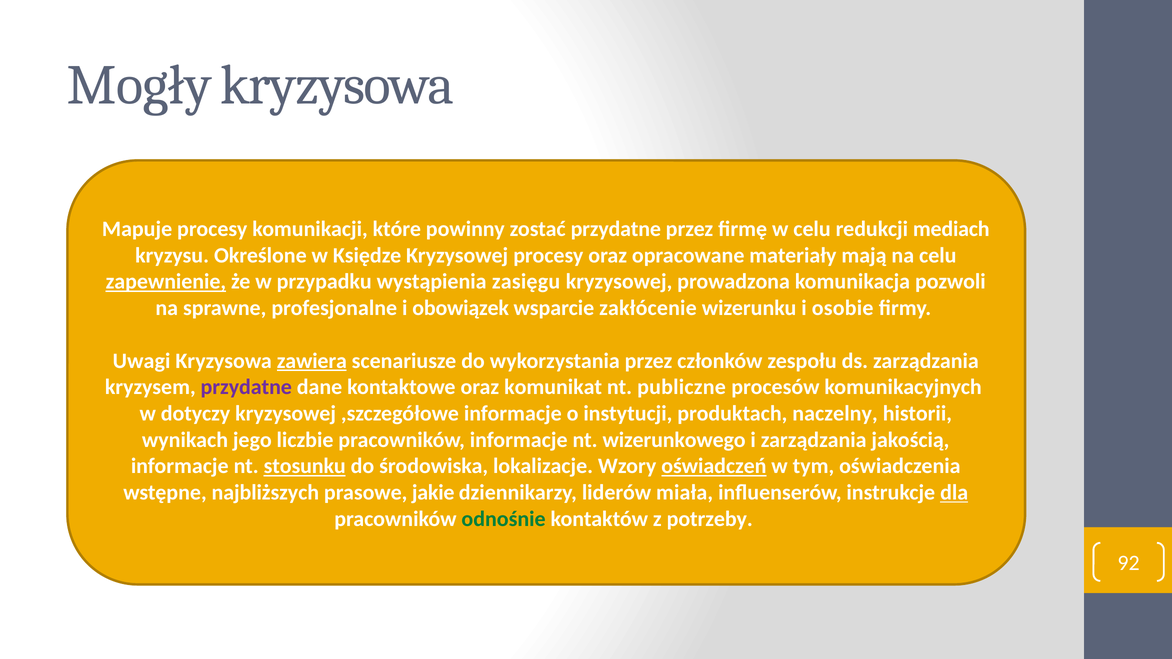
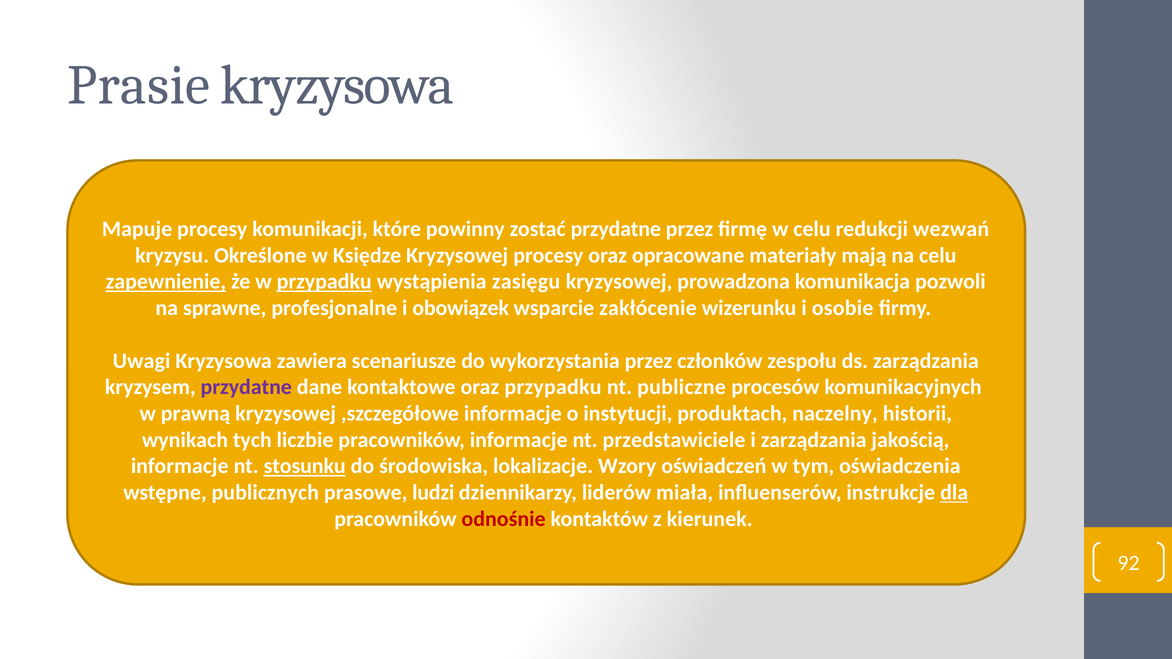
Mogły: Mogły -> Prasie
mediach: mediach -> wezwań
przypadku at (324, 282) underline: none -> present
zawiera underline: present -> none
oraz komunikat: komunikat -> przypadku
dotyczy: dotyczy -> prawną
jego: jego -> tych
wizerunkowego: wizerunkowego -> przedstawiciele
oświadczeń underline: present -> none
najbliższych: najbliższych -> publicznych
jakie: jakie -> ludzi
odnośnie colour: green -> red
potrzeby: potrzeby -> kierunek
